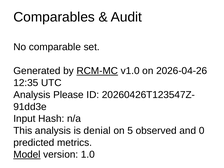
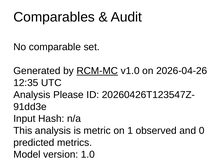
denial: denial -> metric
5: 5 -> 1
Model underline: present -> none
